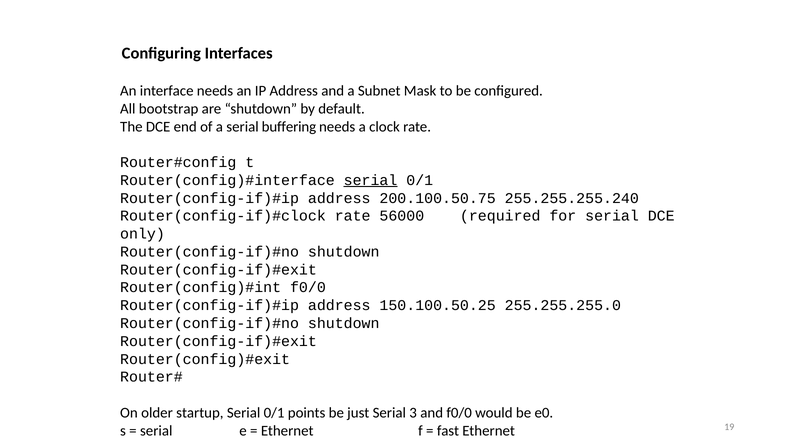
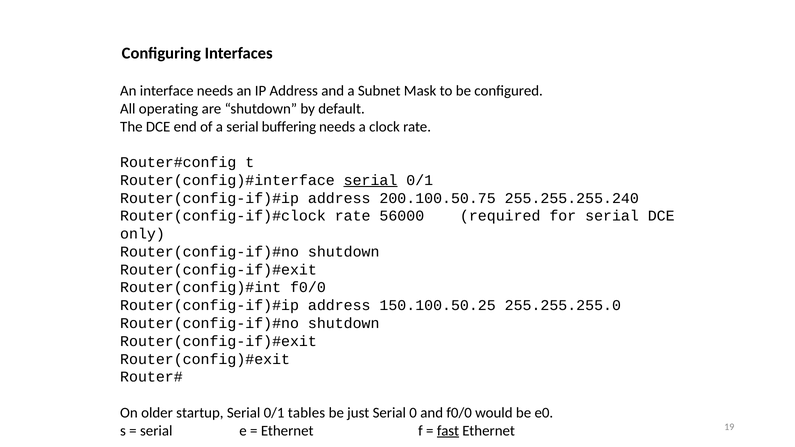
bootstrap: bootstrap -> operating
points: points -> tables
3: 3 -> 0
fast underline: none -> present
